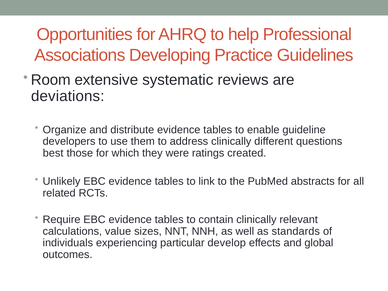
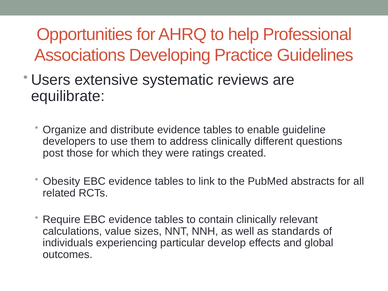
Room: Room -> Users
deviations: deviations -> equilibrate
best: best -> post
Unlikely: Unlikely -> Obesity
